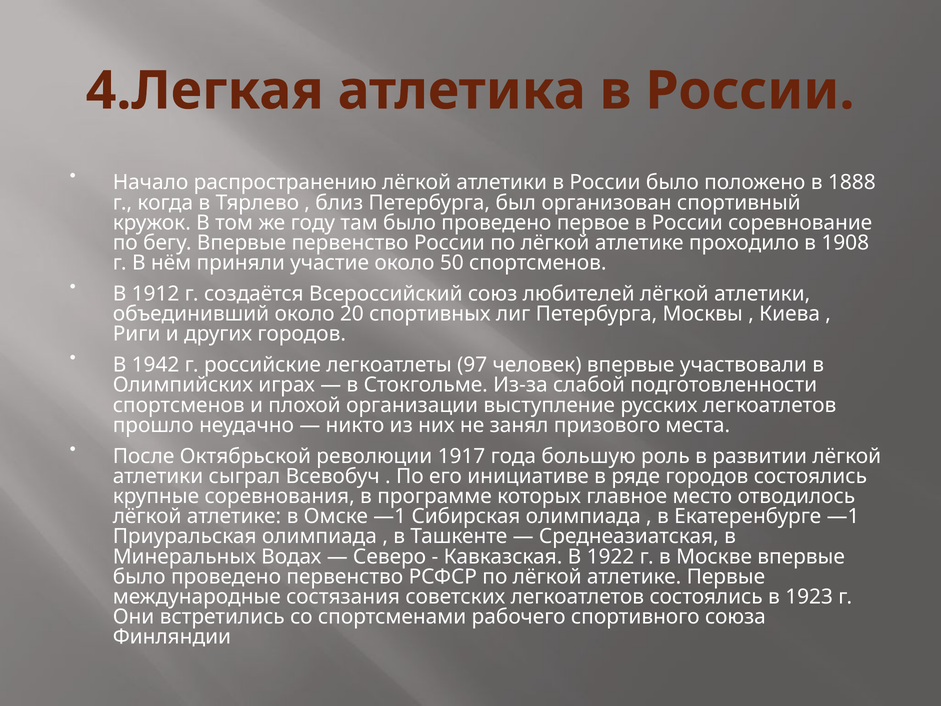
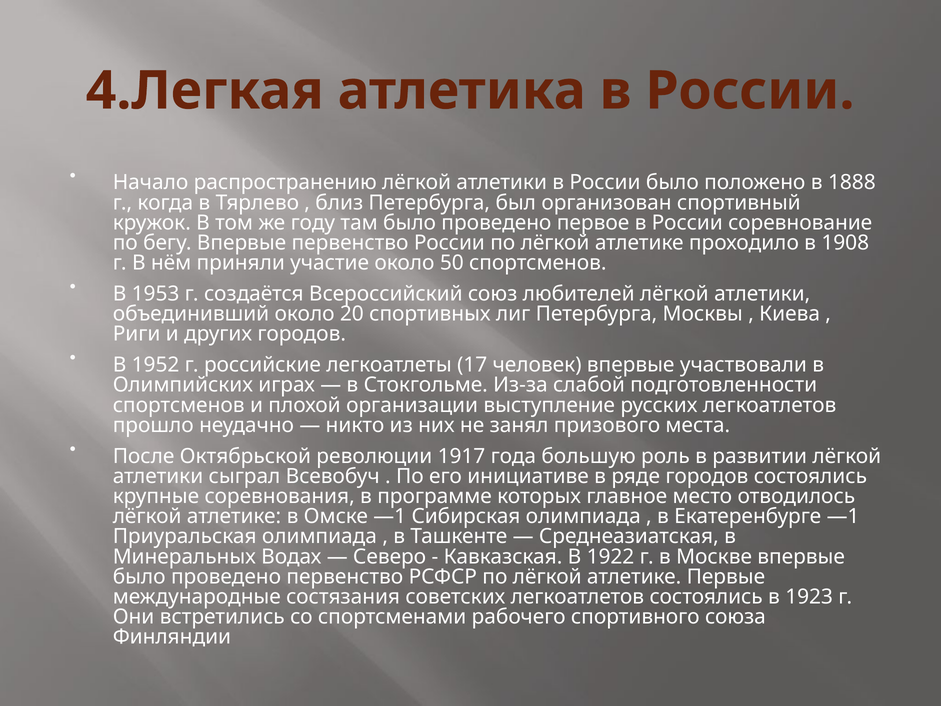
1912: 1912 -> 1953
1942: 1942 -> 1952
97: 97 -> 17
